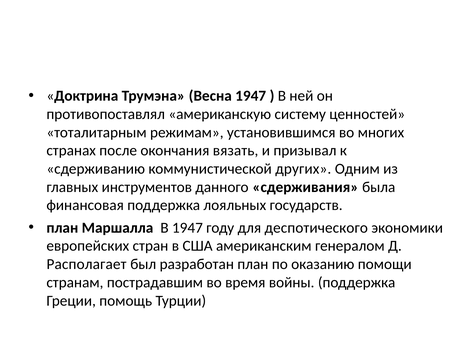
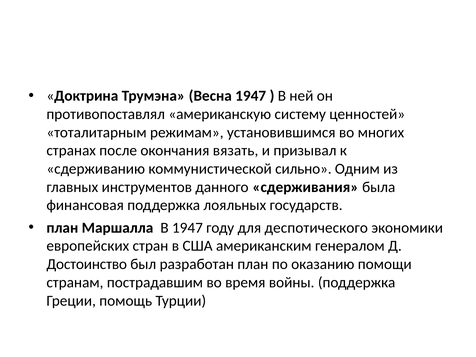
других: других -> сильно
Располагает: Располагает -> Достоинство
